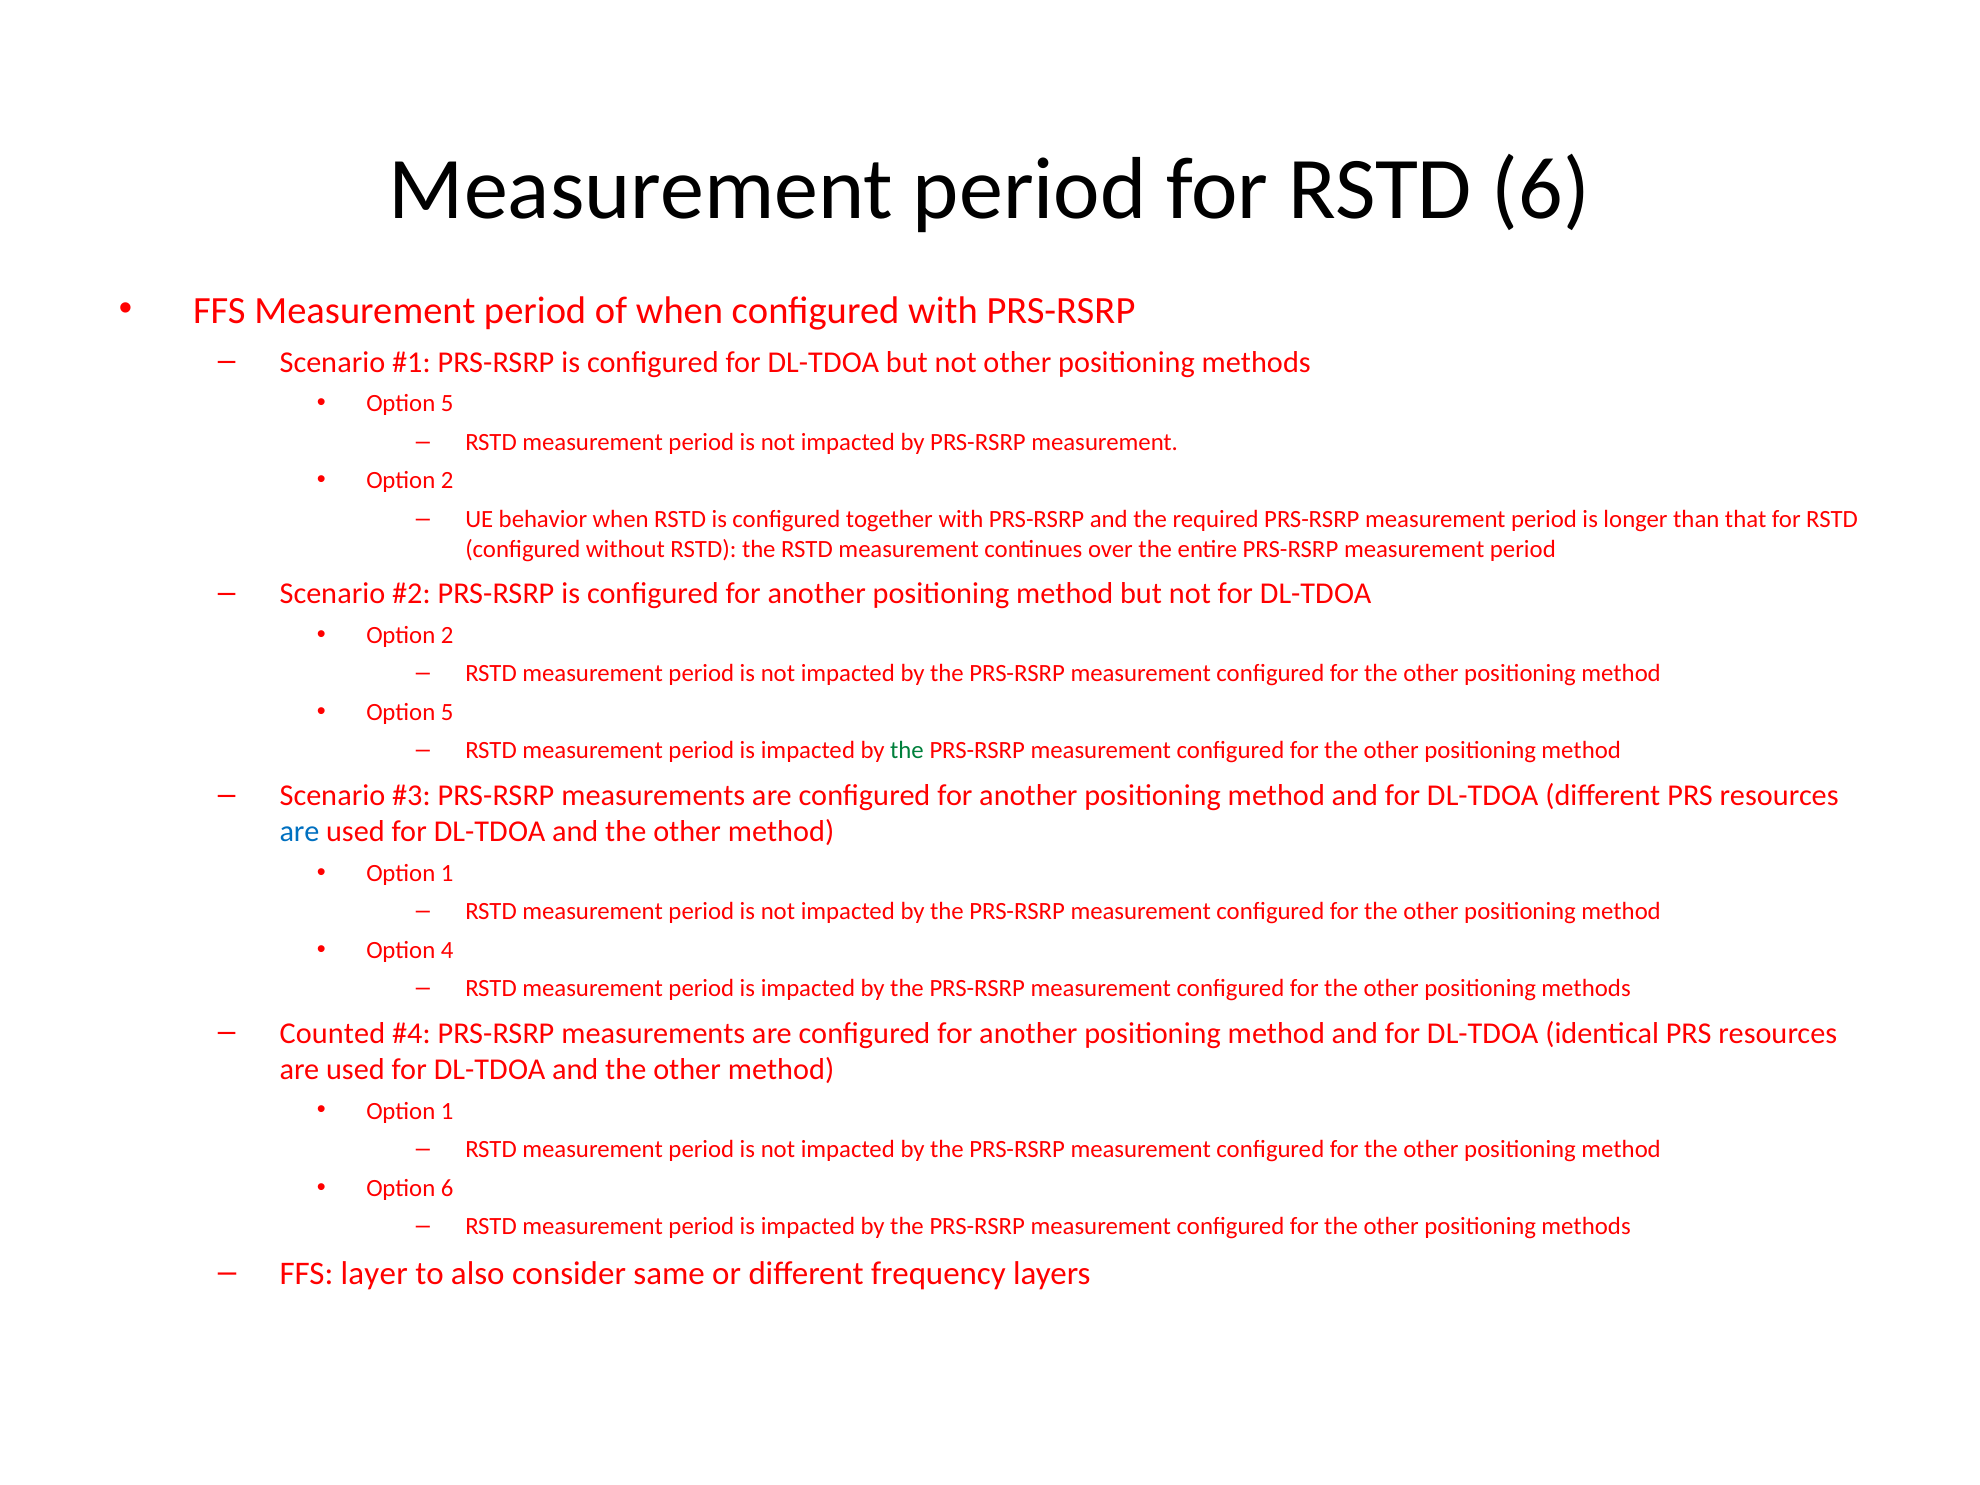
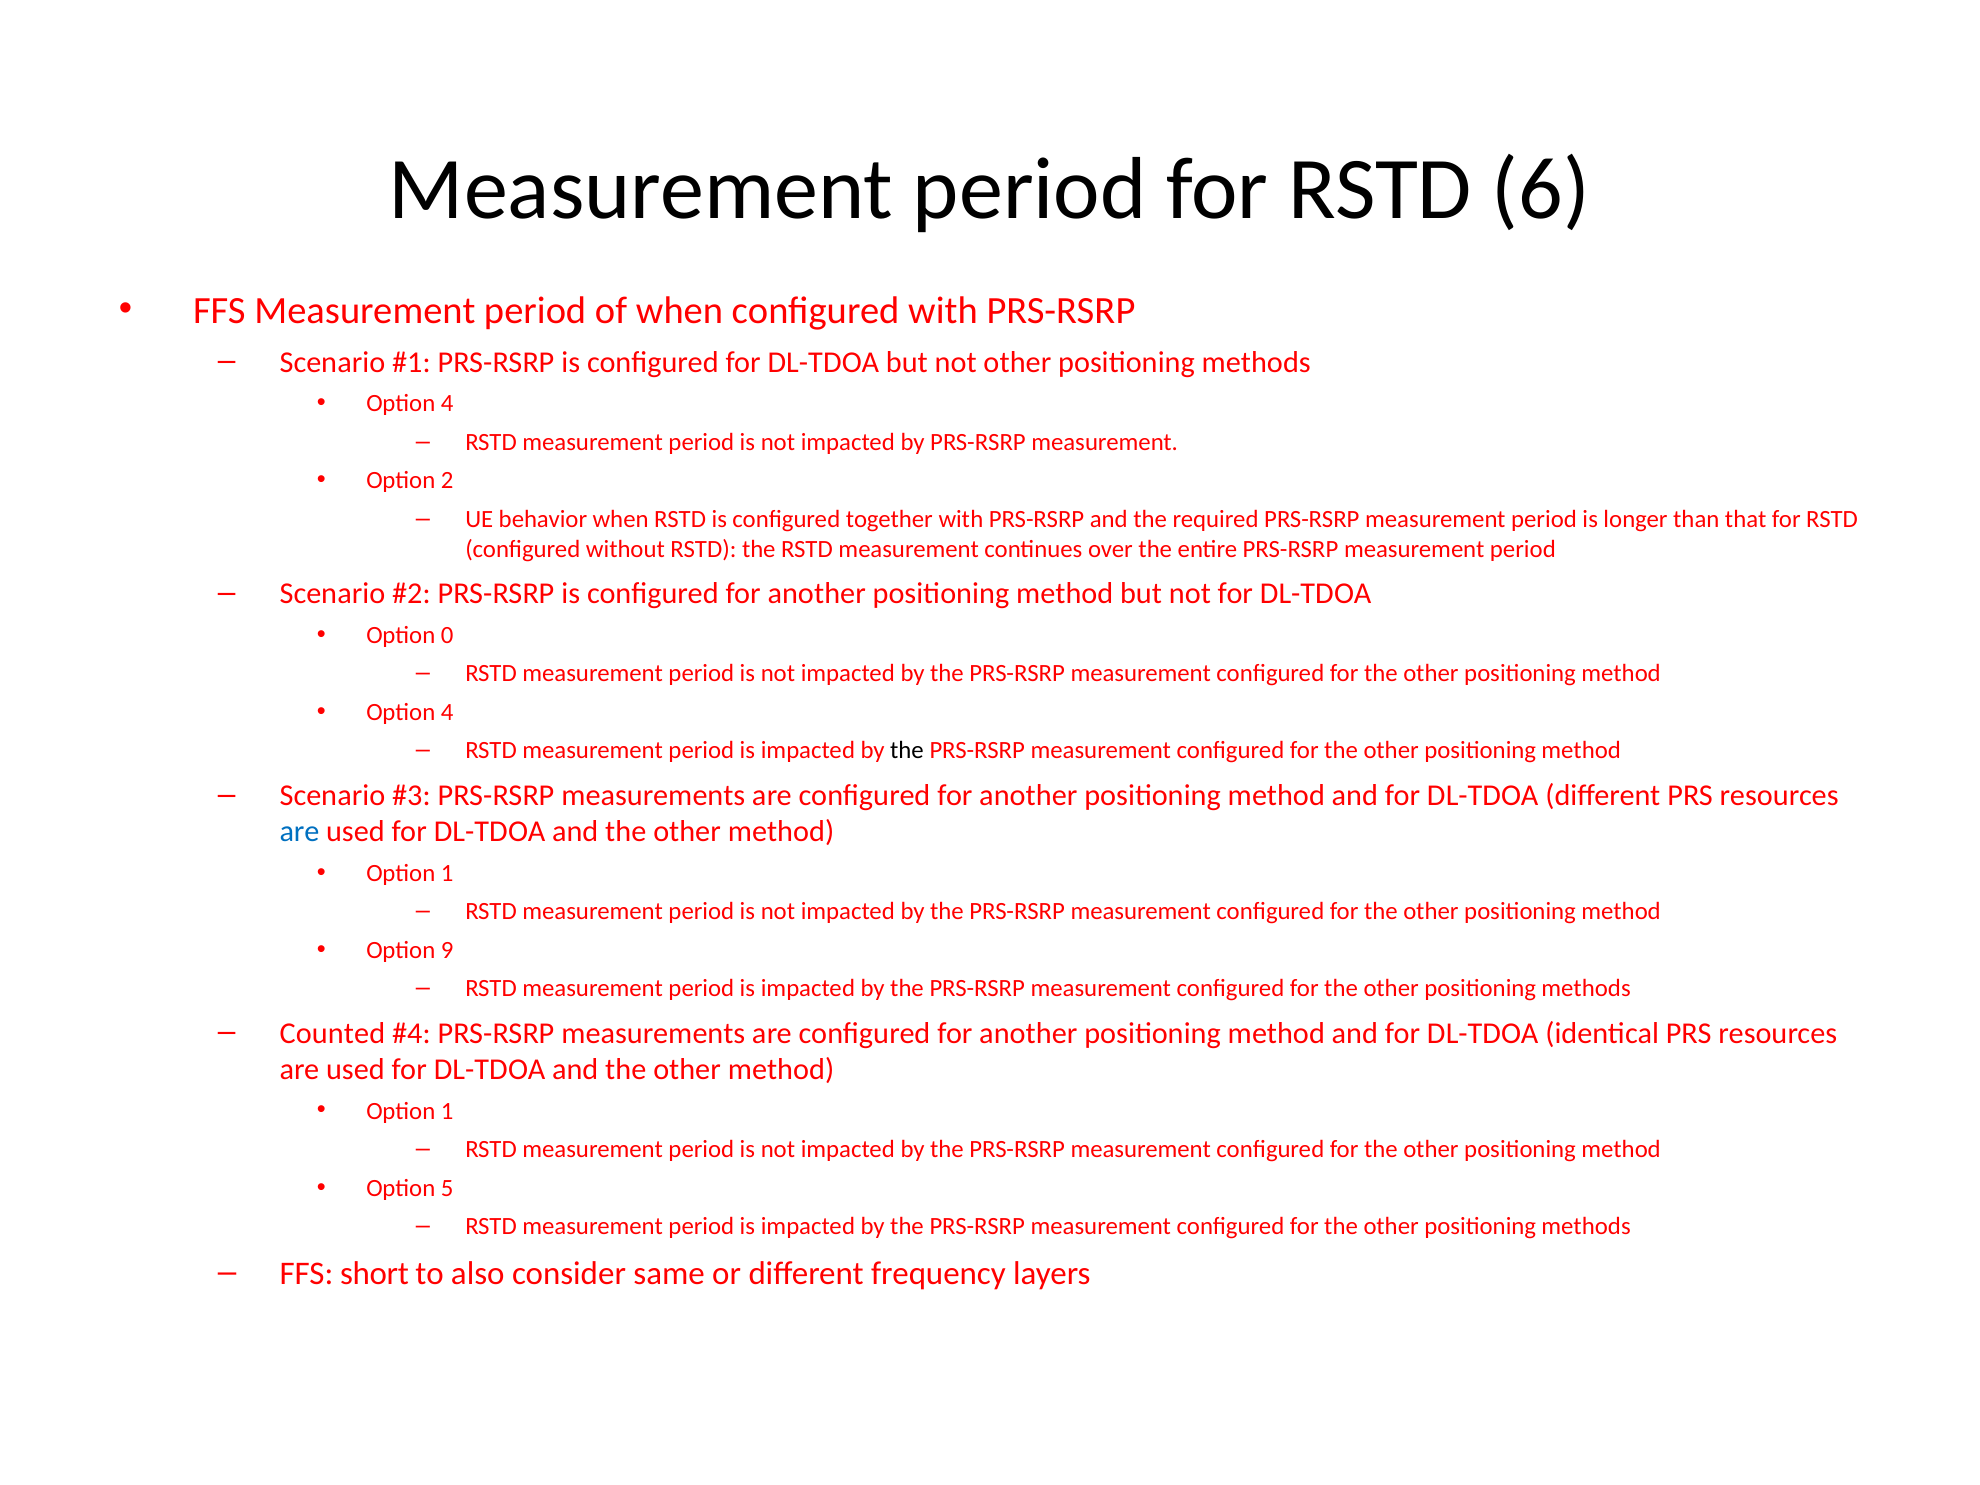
5 at (447, 404): 5 -> 4
2 at (447, 635): 2 -> 0
5 at (447, 712): 5 -> 4
the at (907, 751) colour: green -> black
4: 4 -> 9
Option 6: 6 -> 5
layer: layer -> short
